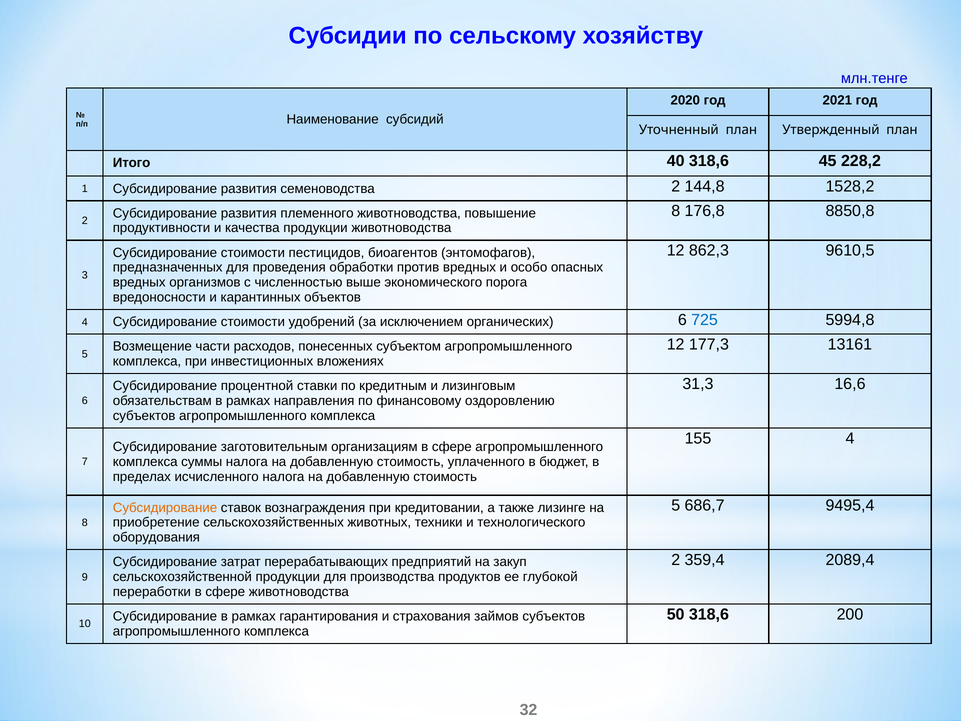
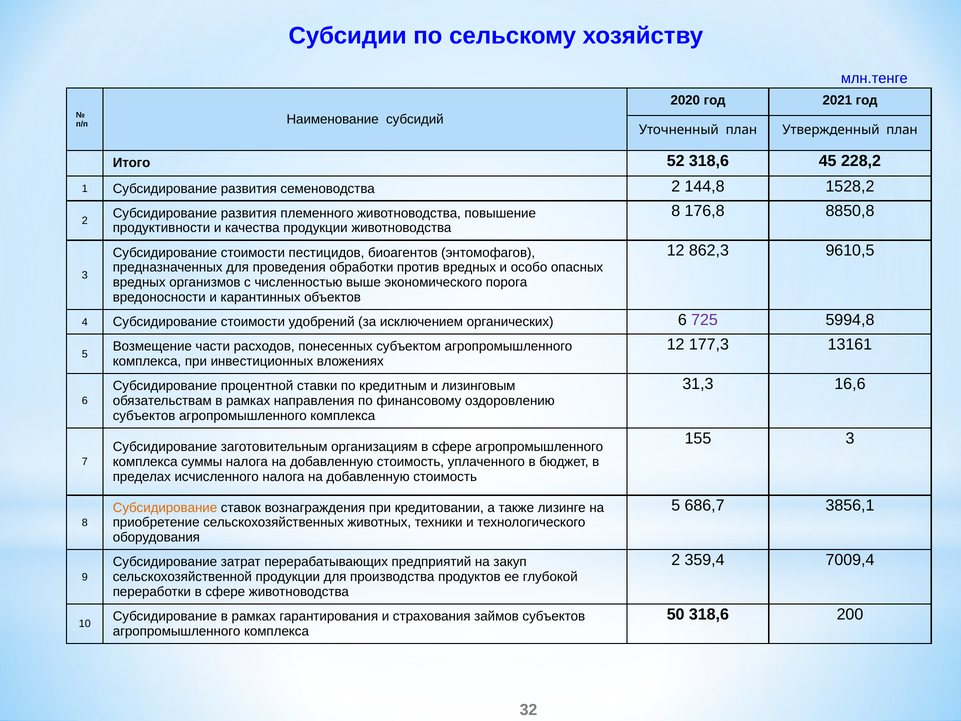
40: 40 -> 52
725 colour: blue -> purple
155 4: 4 -> 3
9495,4: 9495,4 -> 3856,1
2089,4: 2089,4 -> 7009,4
